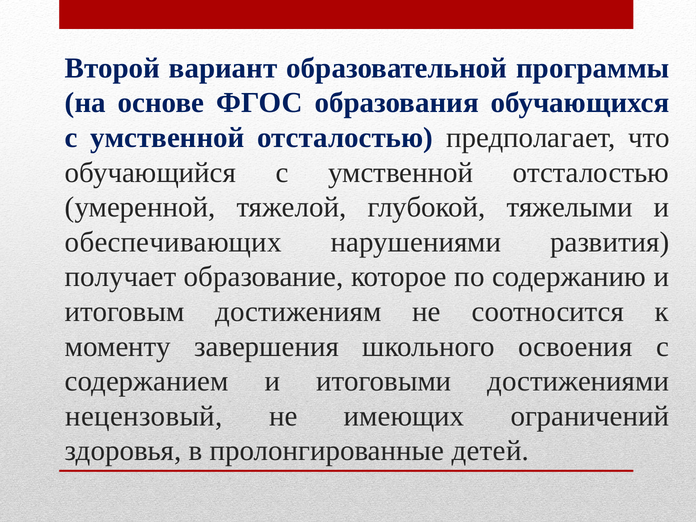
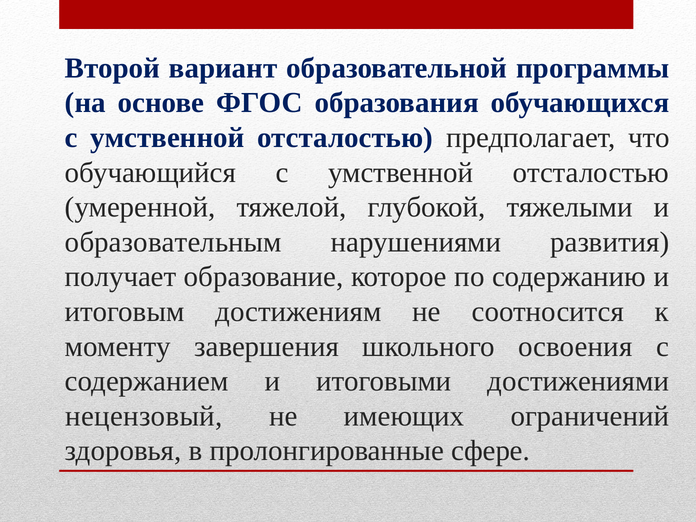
обеспечивающих: обеспечивающих -> образовательным
детей: детей -> сфере
